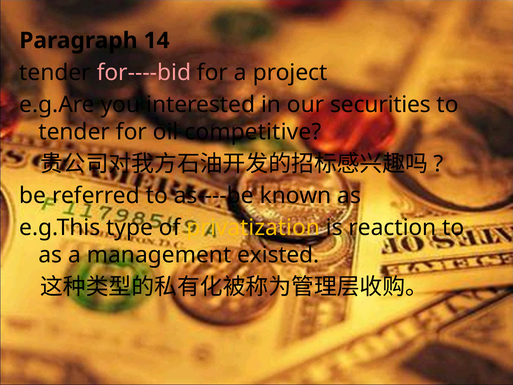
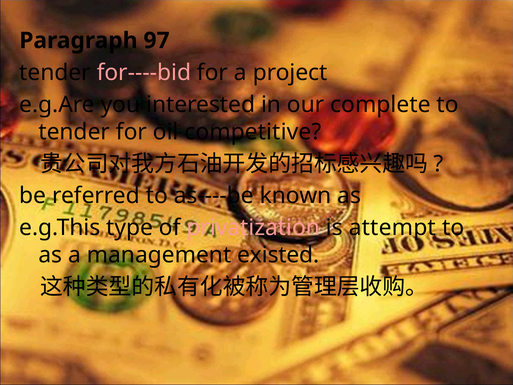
14: 14 -> 97
securities: securities -> complete
privatization colour: yellow -> pink
reaction: reaction -> attempt
